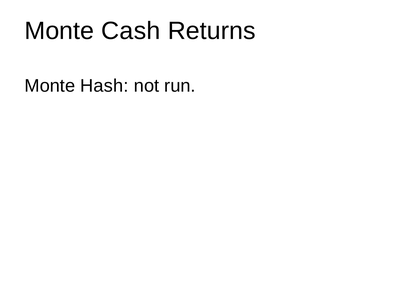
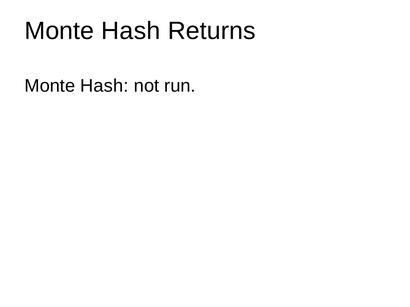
Cash at (131, 31): Cash -> Hash
